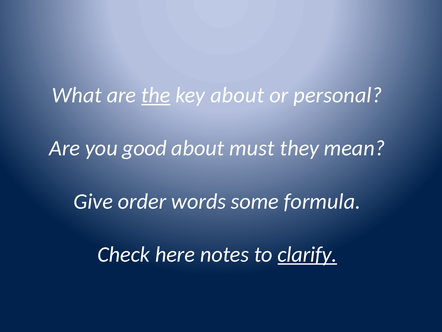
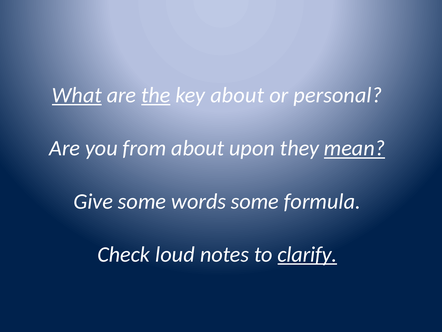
What underline: none -> present
good: good -> from
must: must -> upon
mean underline: none -> present
Give order: order -> some
here: here -> loud
